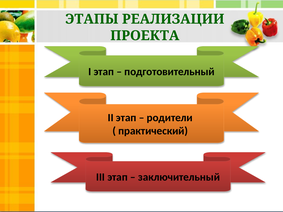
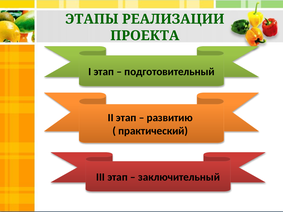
родители: родители -> развитию
